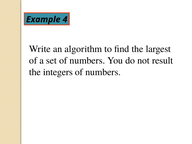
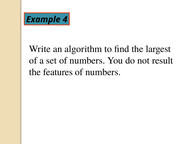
integers: integers -> features
